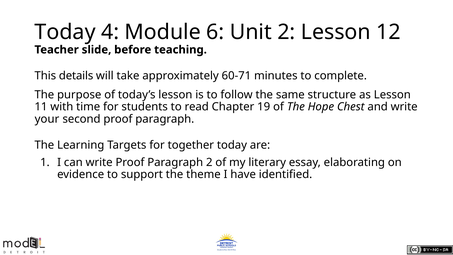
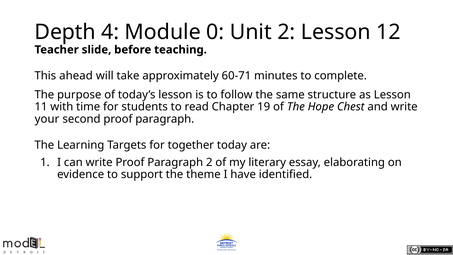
Today at (65, 32): Today -> Depth
6: 6 -> 0
details: details -> ahead
